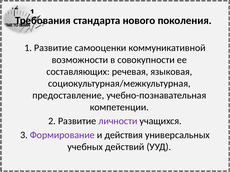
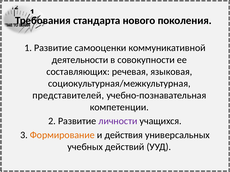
возможности: возможности -> деятельности
предоставление: предоставление -> представителей
Формирование colour: purple -> orange
